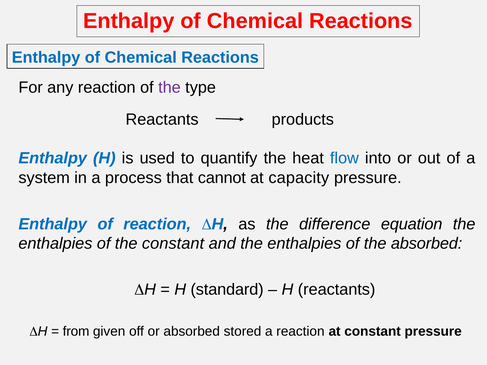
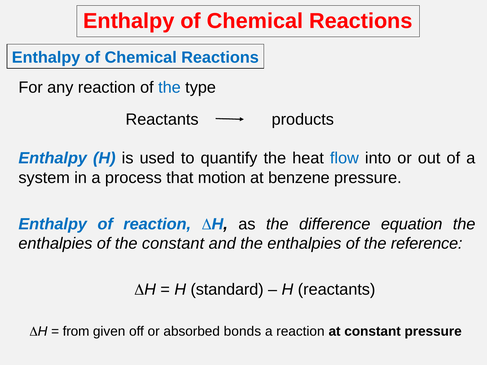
the at (169, 88) colour: purple -> blue
cannot: cannot -> motion
capacity: capacity -> benzene
the absorbed: absorbed -> reference
stored: stored -> bonds
